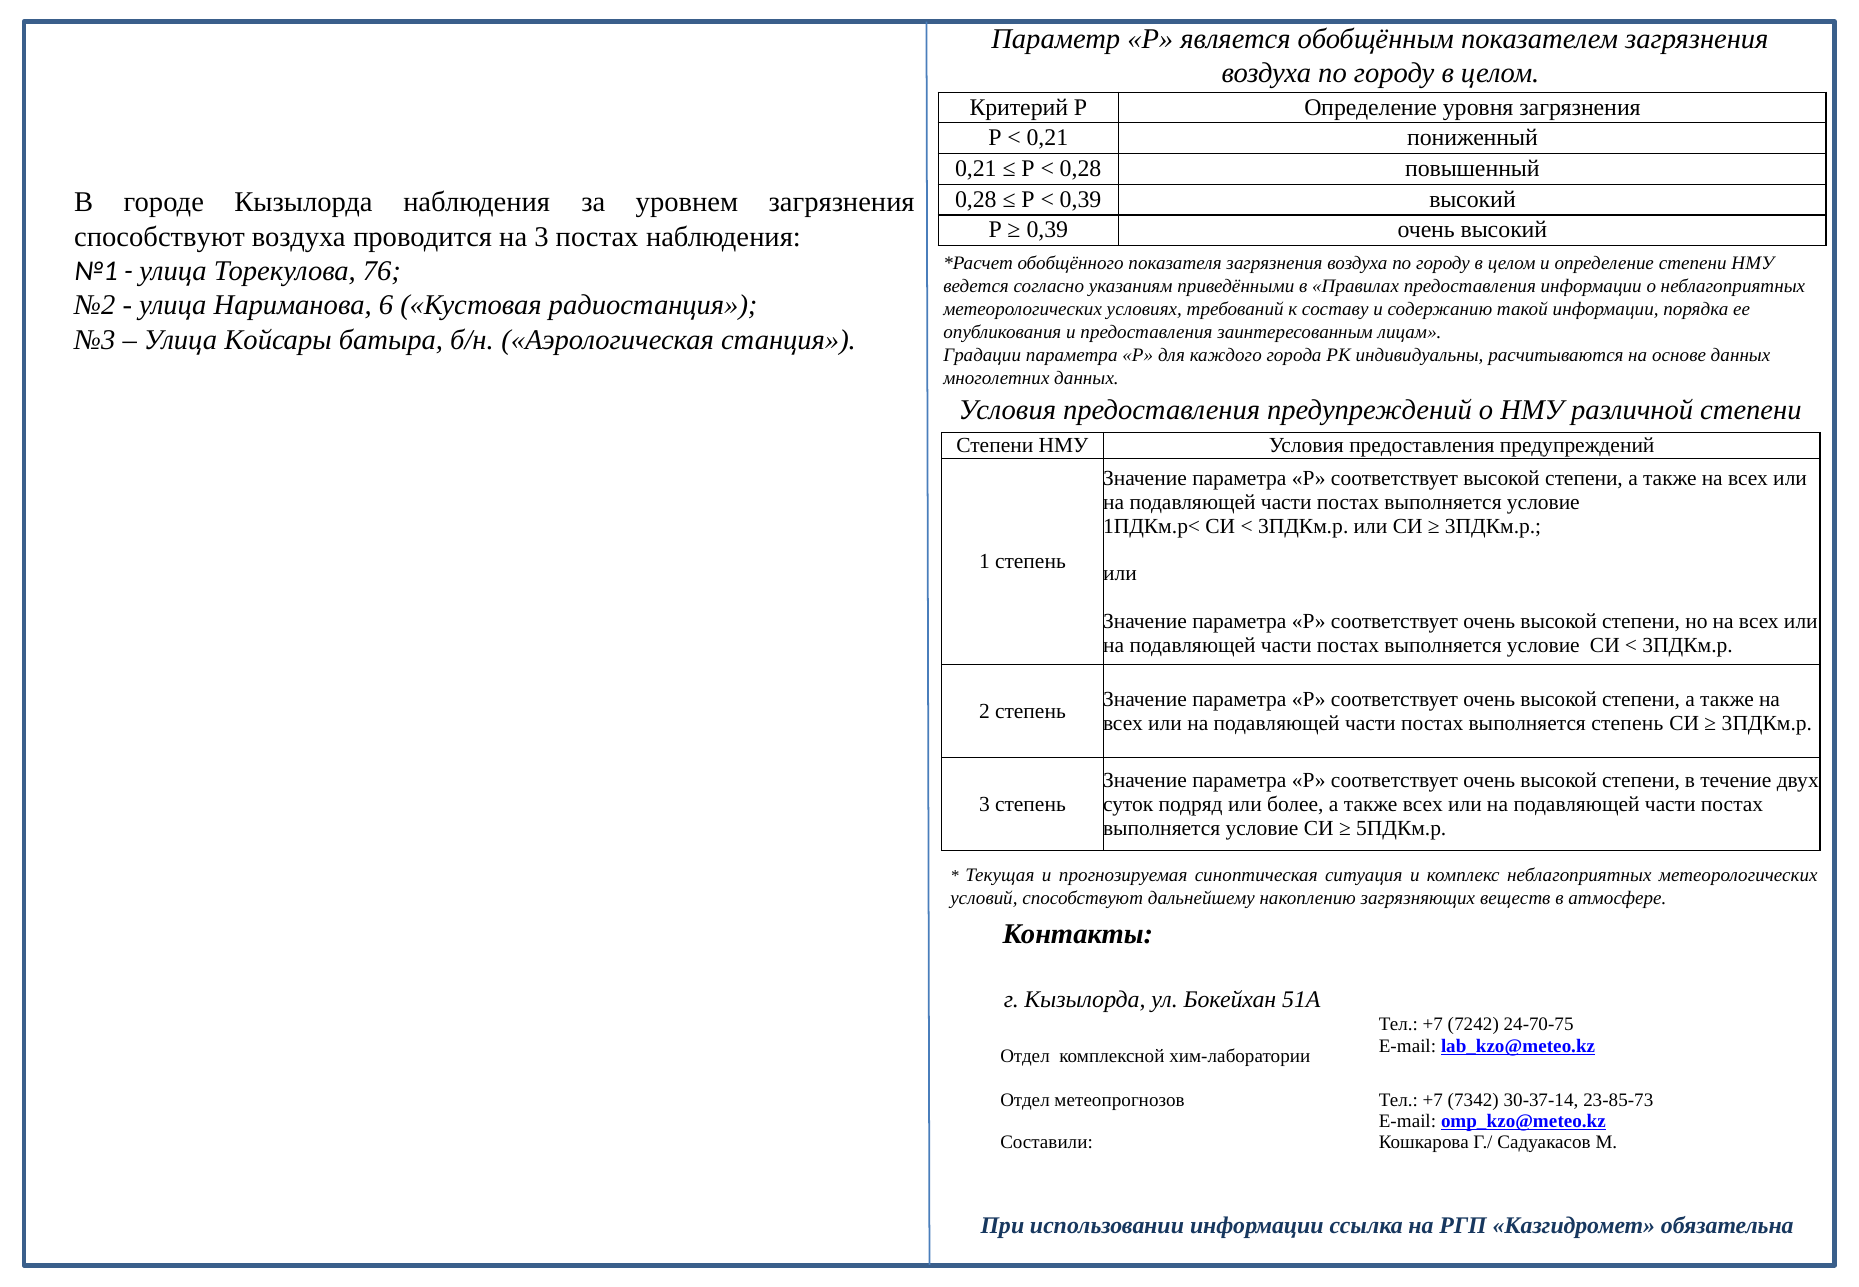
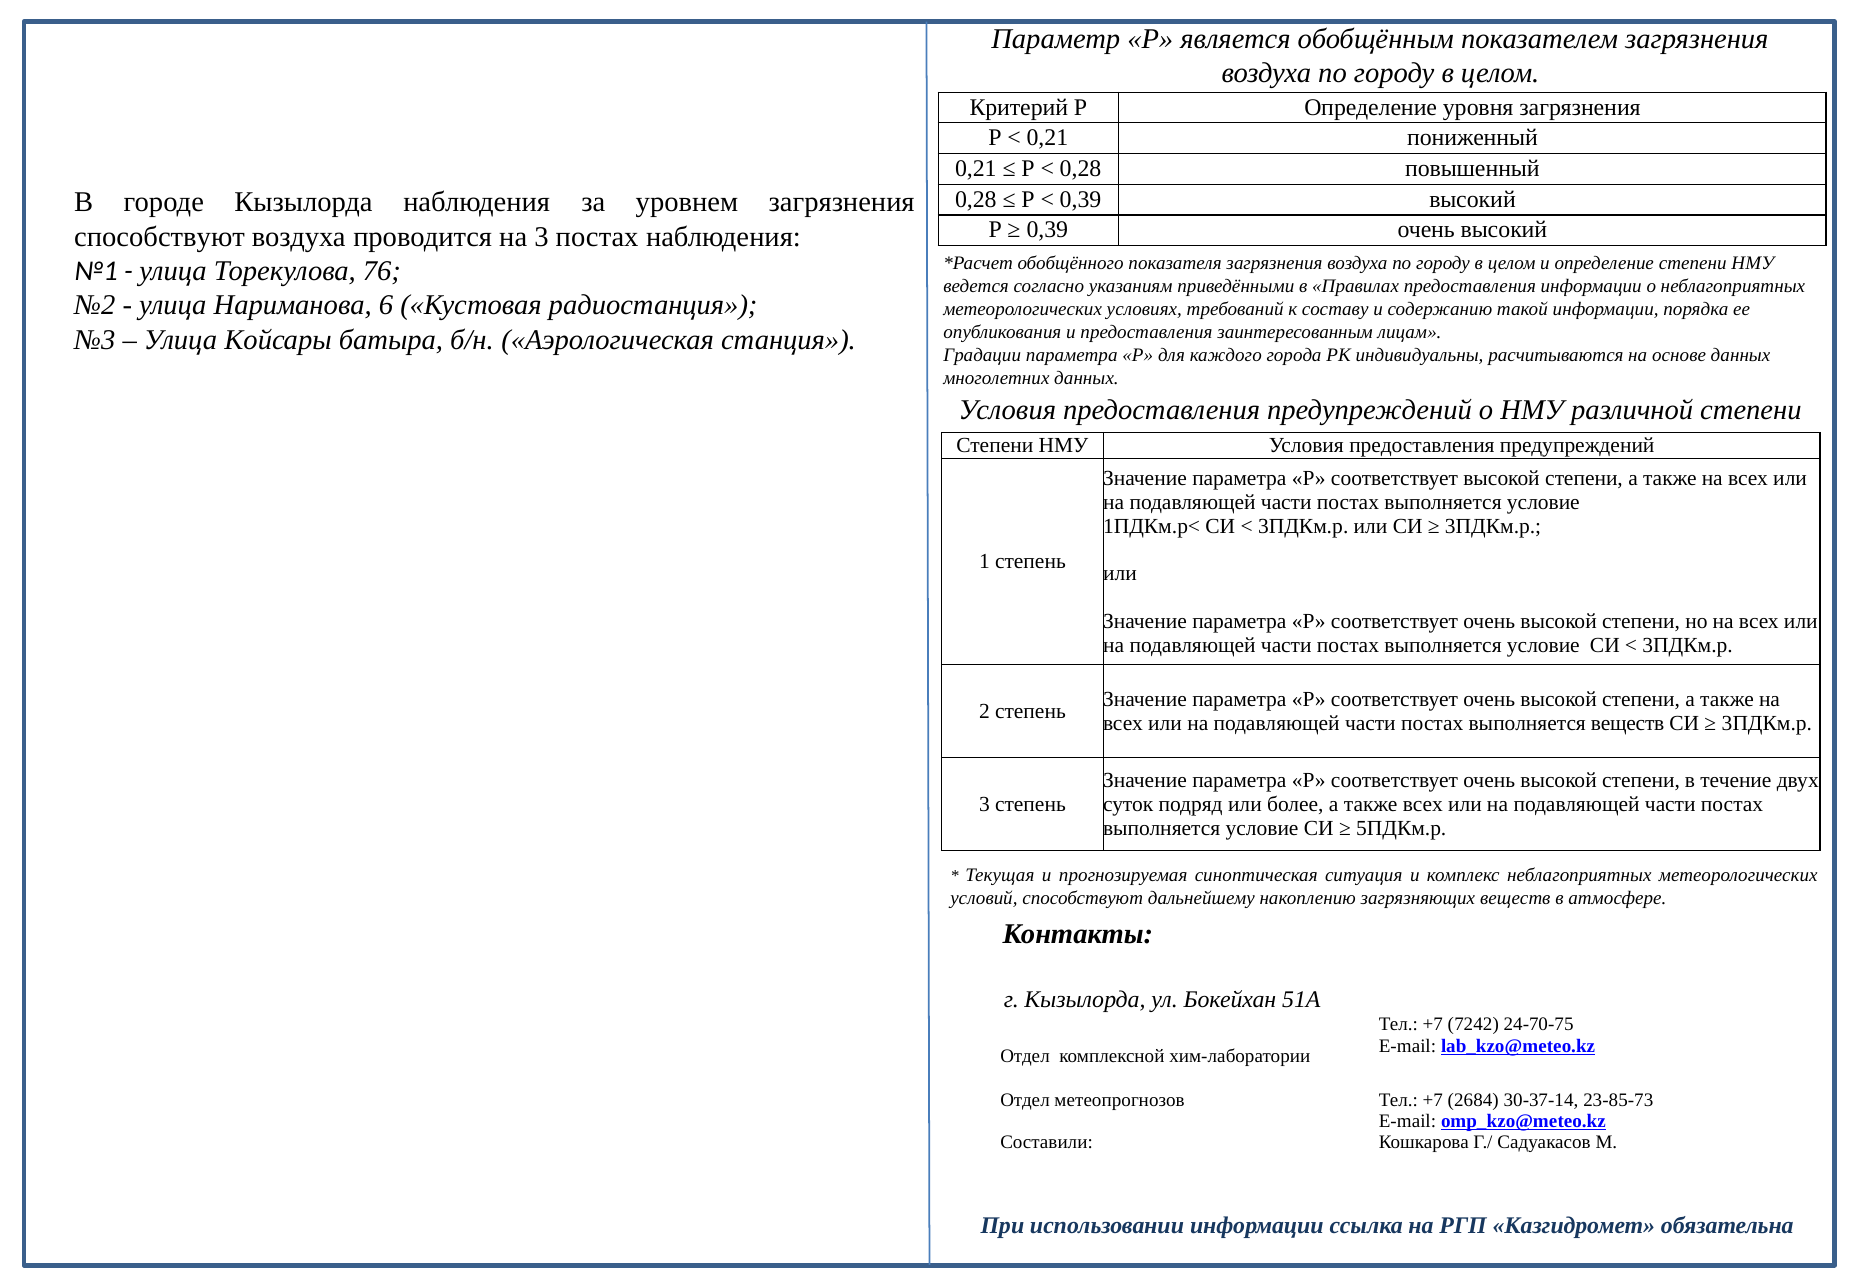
выполняется степень: степень -> веществ
7342: 7342 -> 2684
